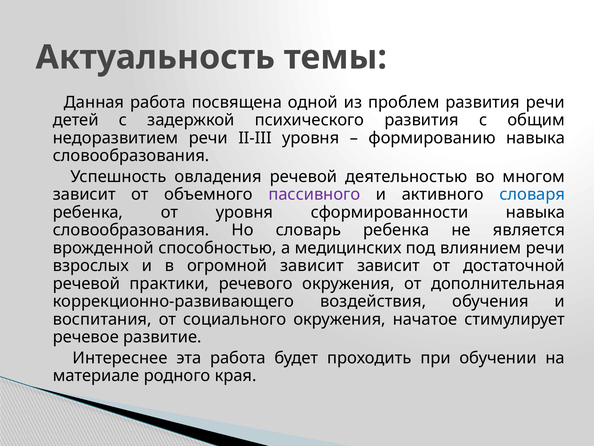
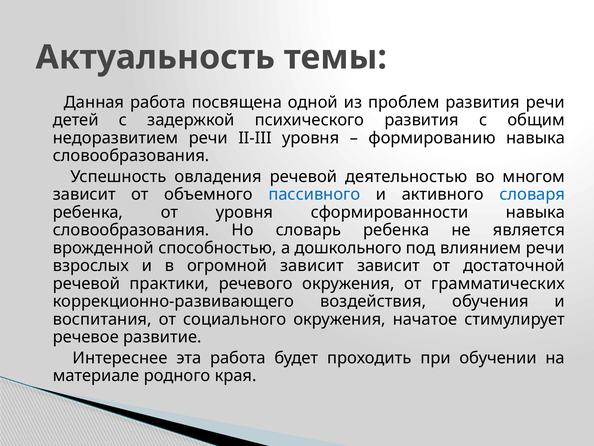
пассивного colour: purple -> blue
медицинских: медицинских -> дошкольного
дополнительная: дополнительная -> грамматических
